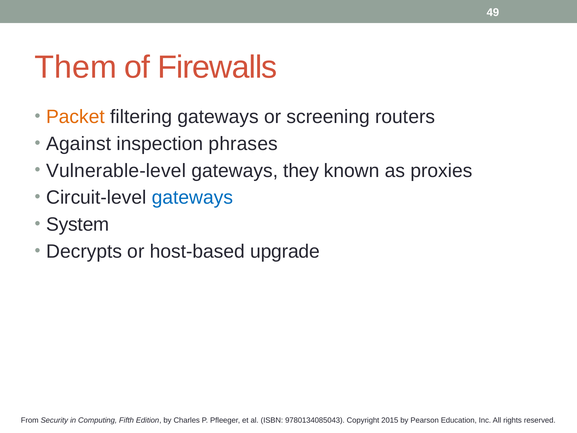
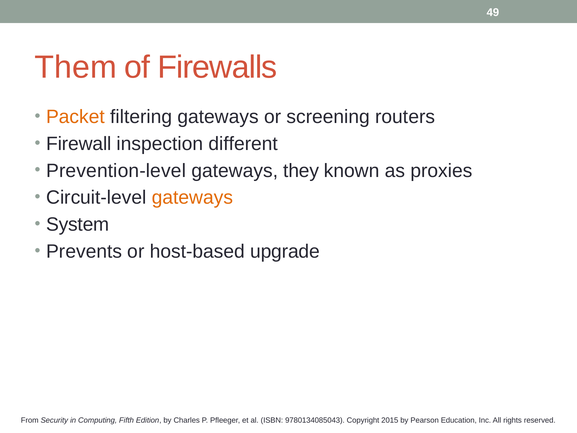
Against: Against -> Firewall
phrases: phrases -> different
Vulnerable-level: Vulnerable-level -> Prevention-level
gateways at (193, 198) colour: blue -> orange
Decrypts: Decrypts -> Prevents
